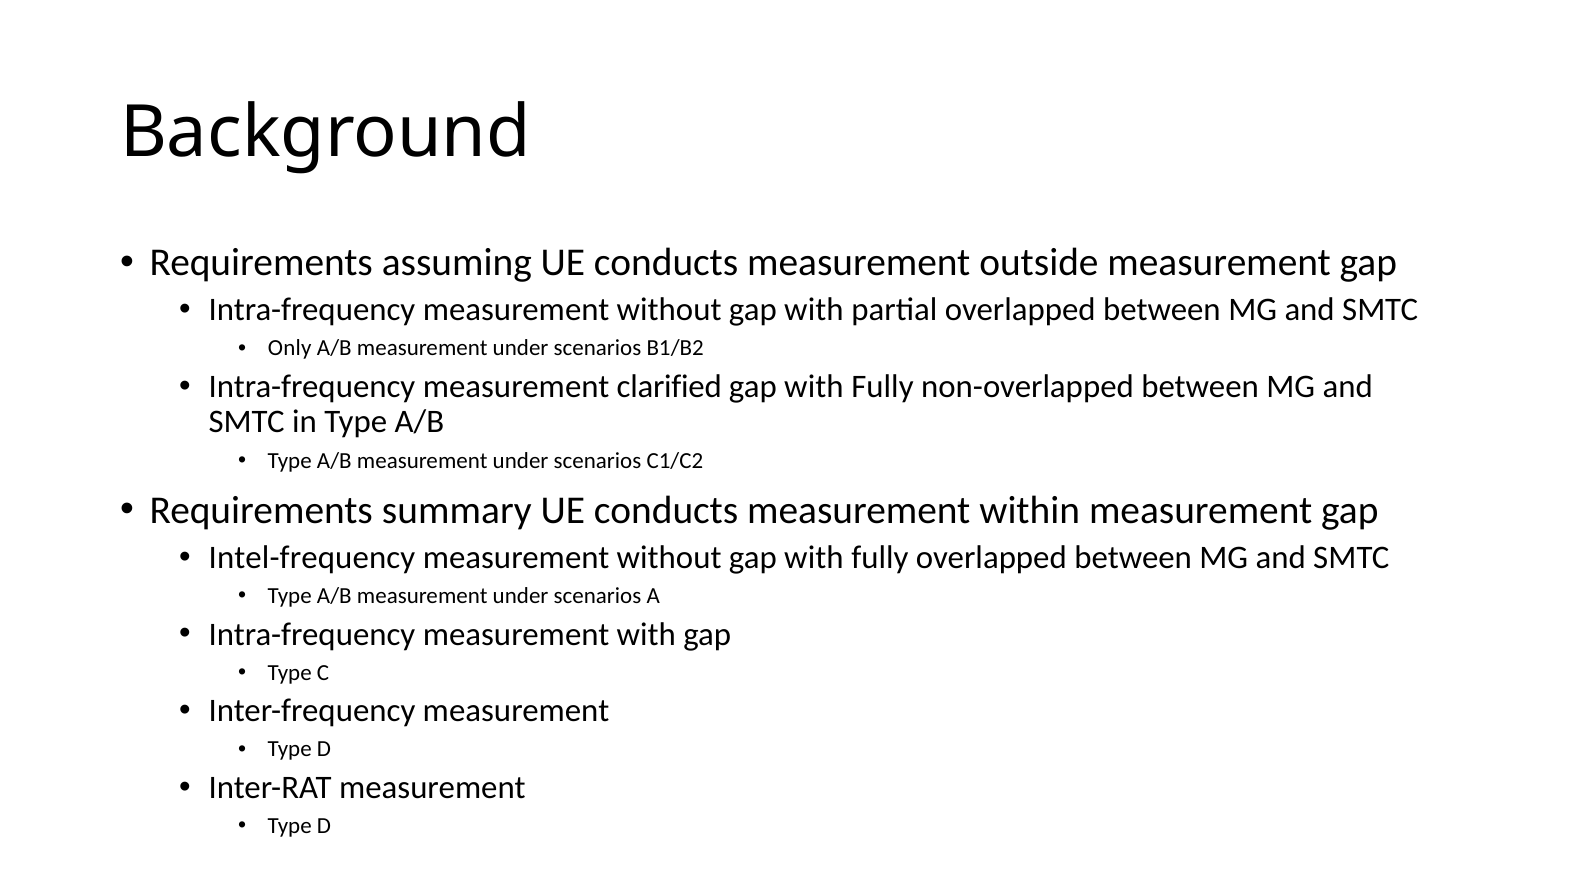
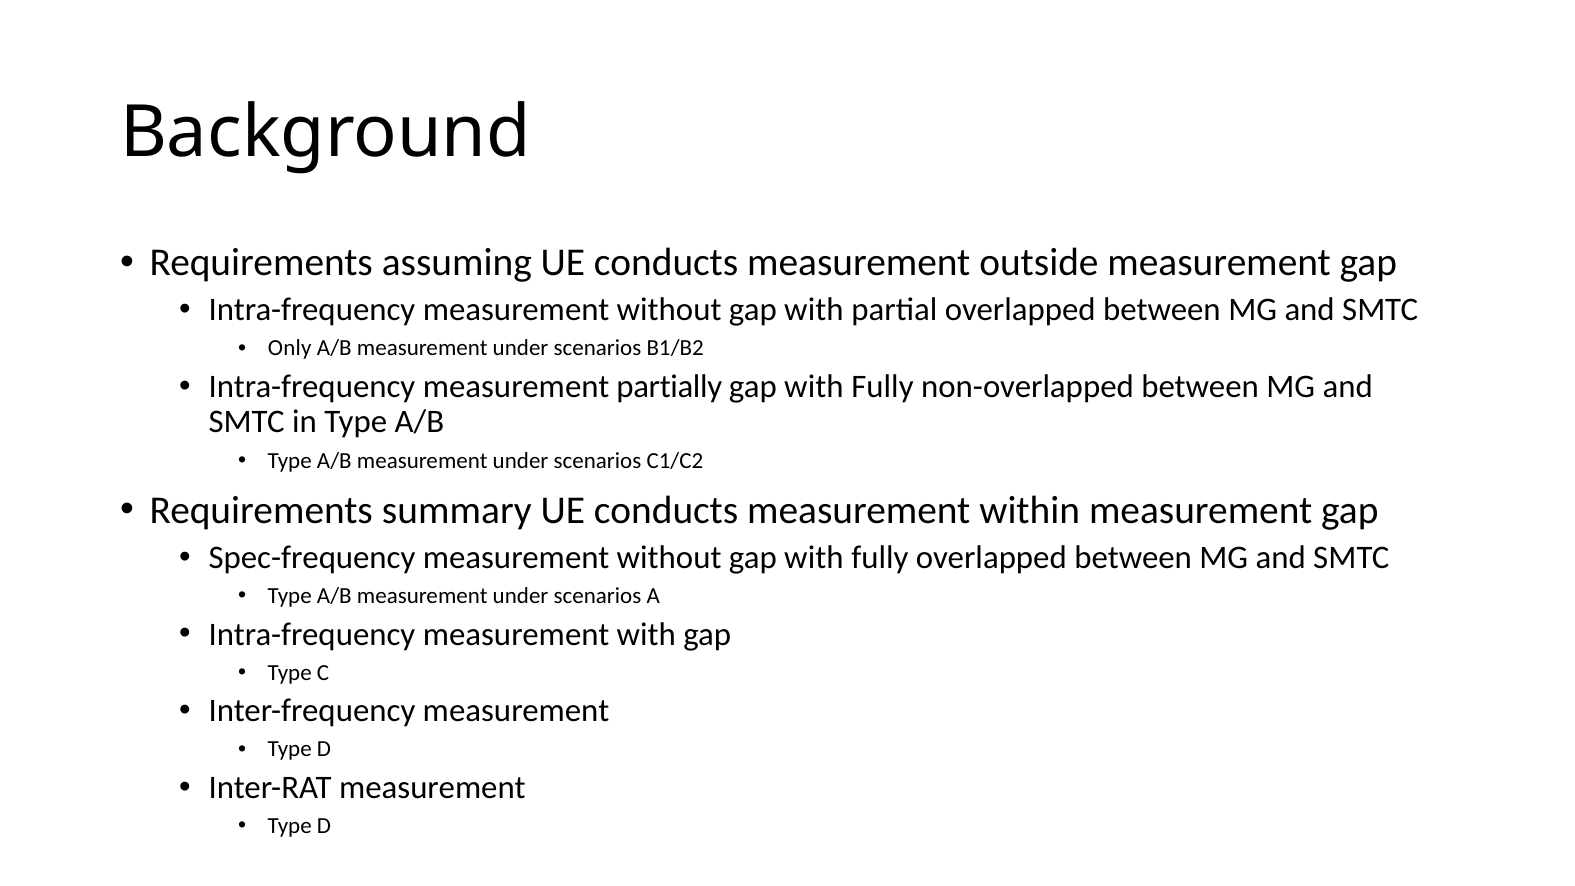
clarified: clarified -> partially
Intel-frequency: Intel-frequency -> Spec-frequency
